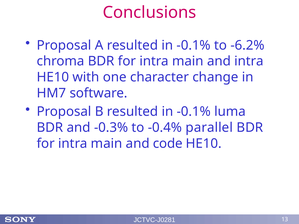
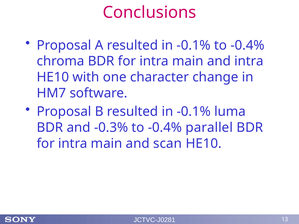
-0.1% to -6.2%: -6.2% -> -0.4%
code: code -> scan
